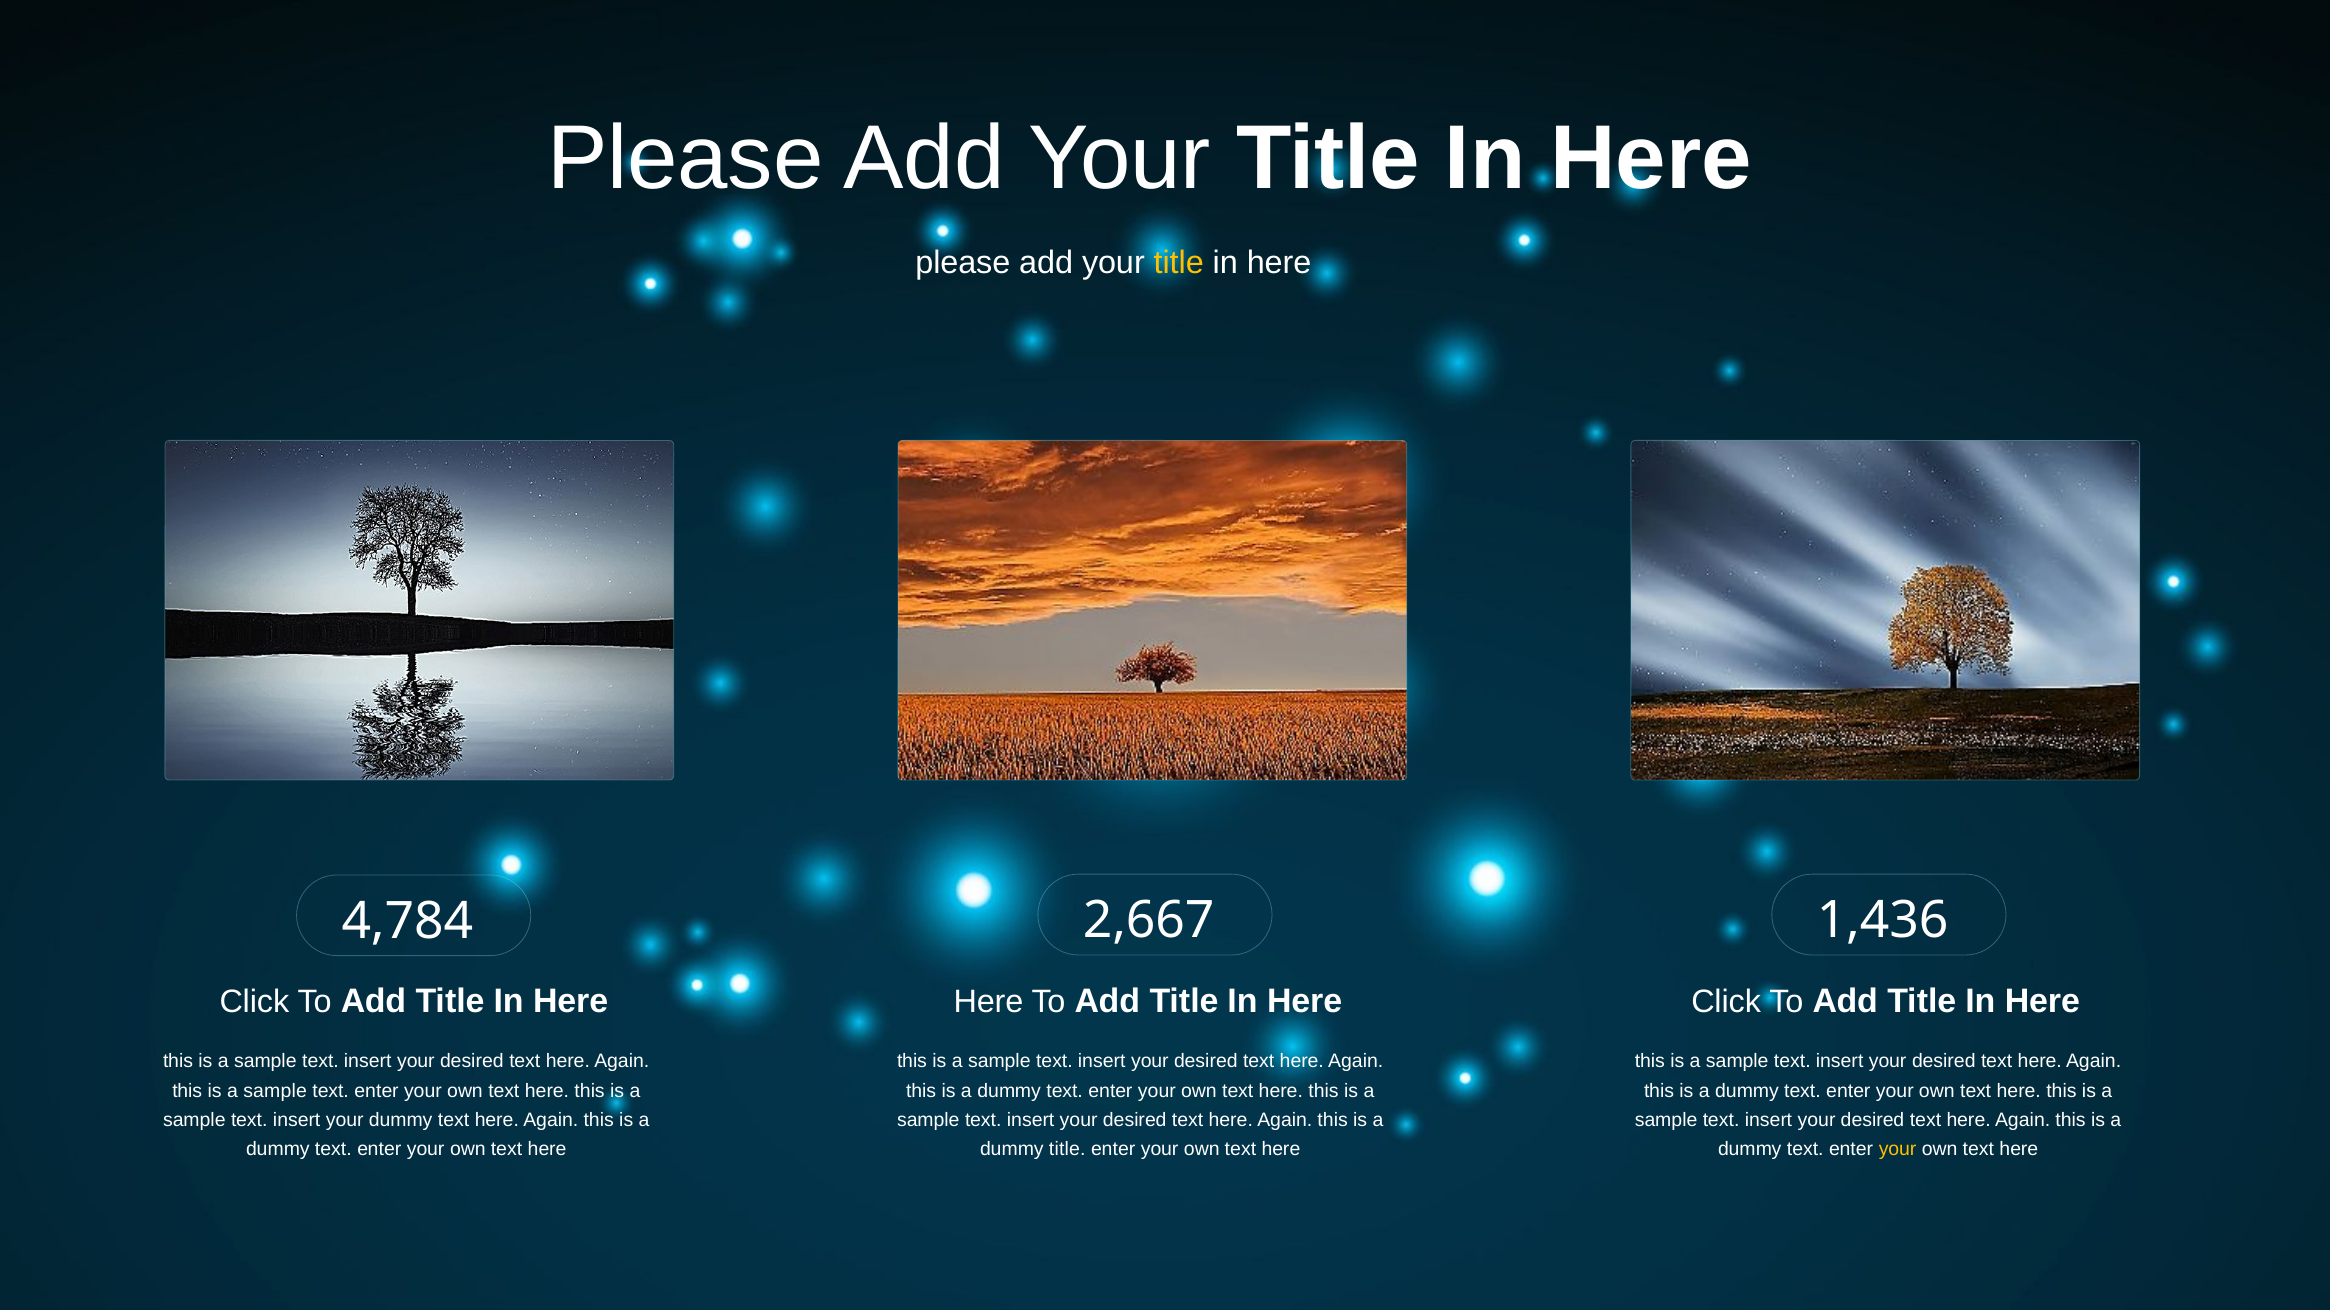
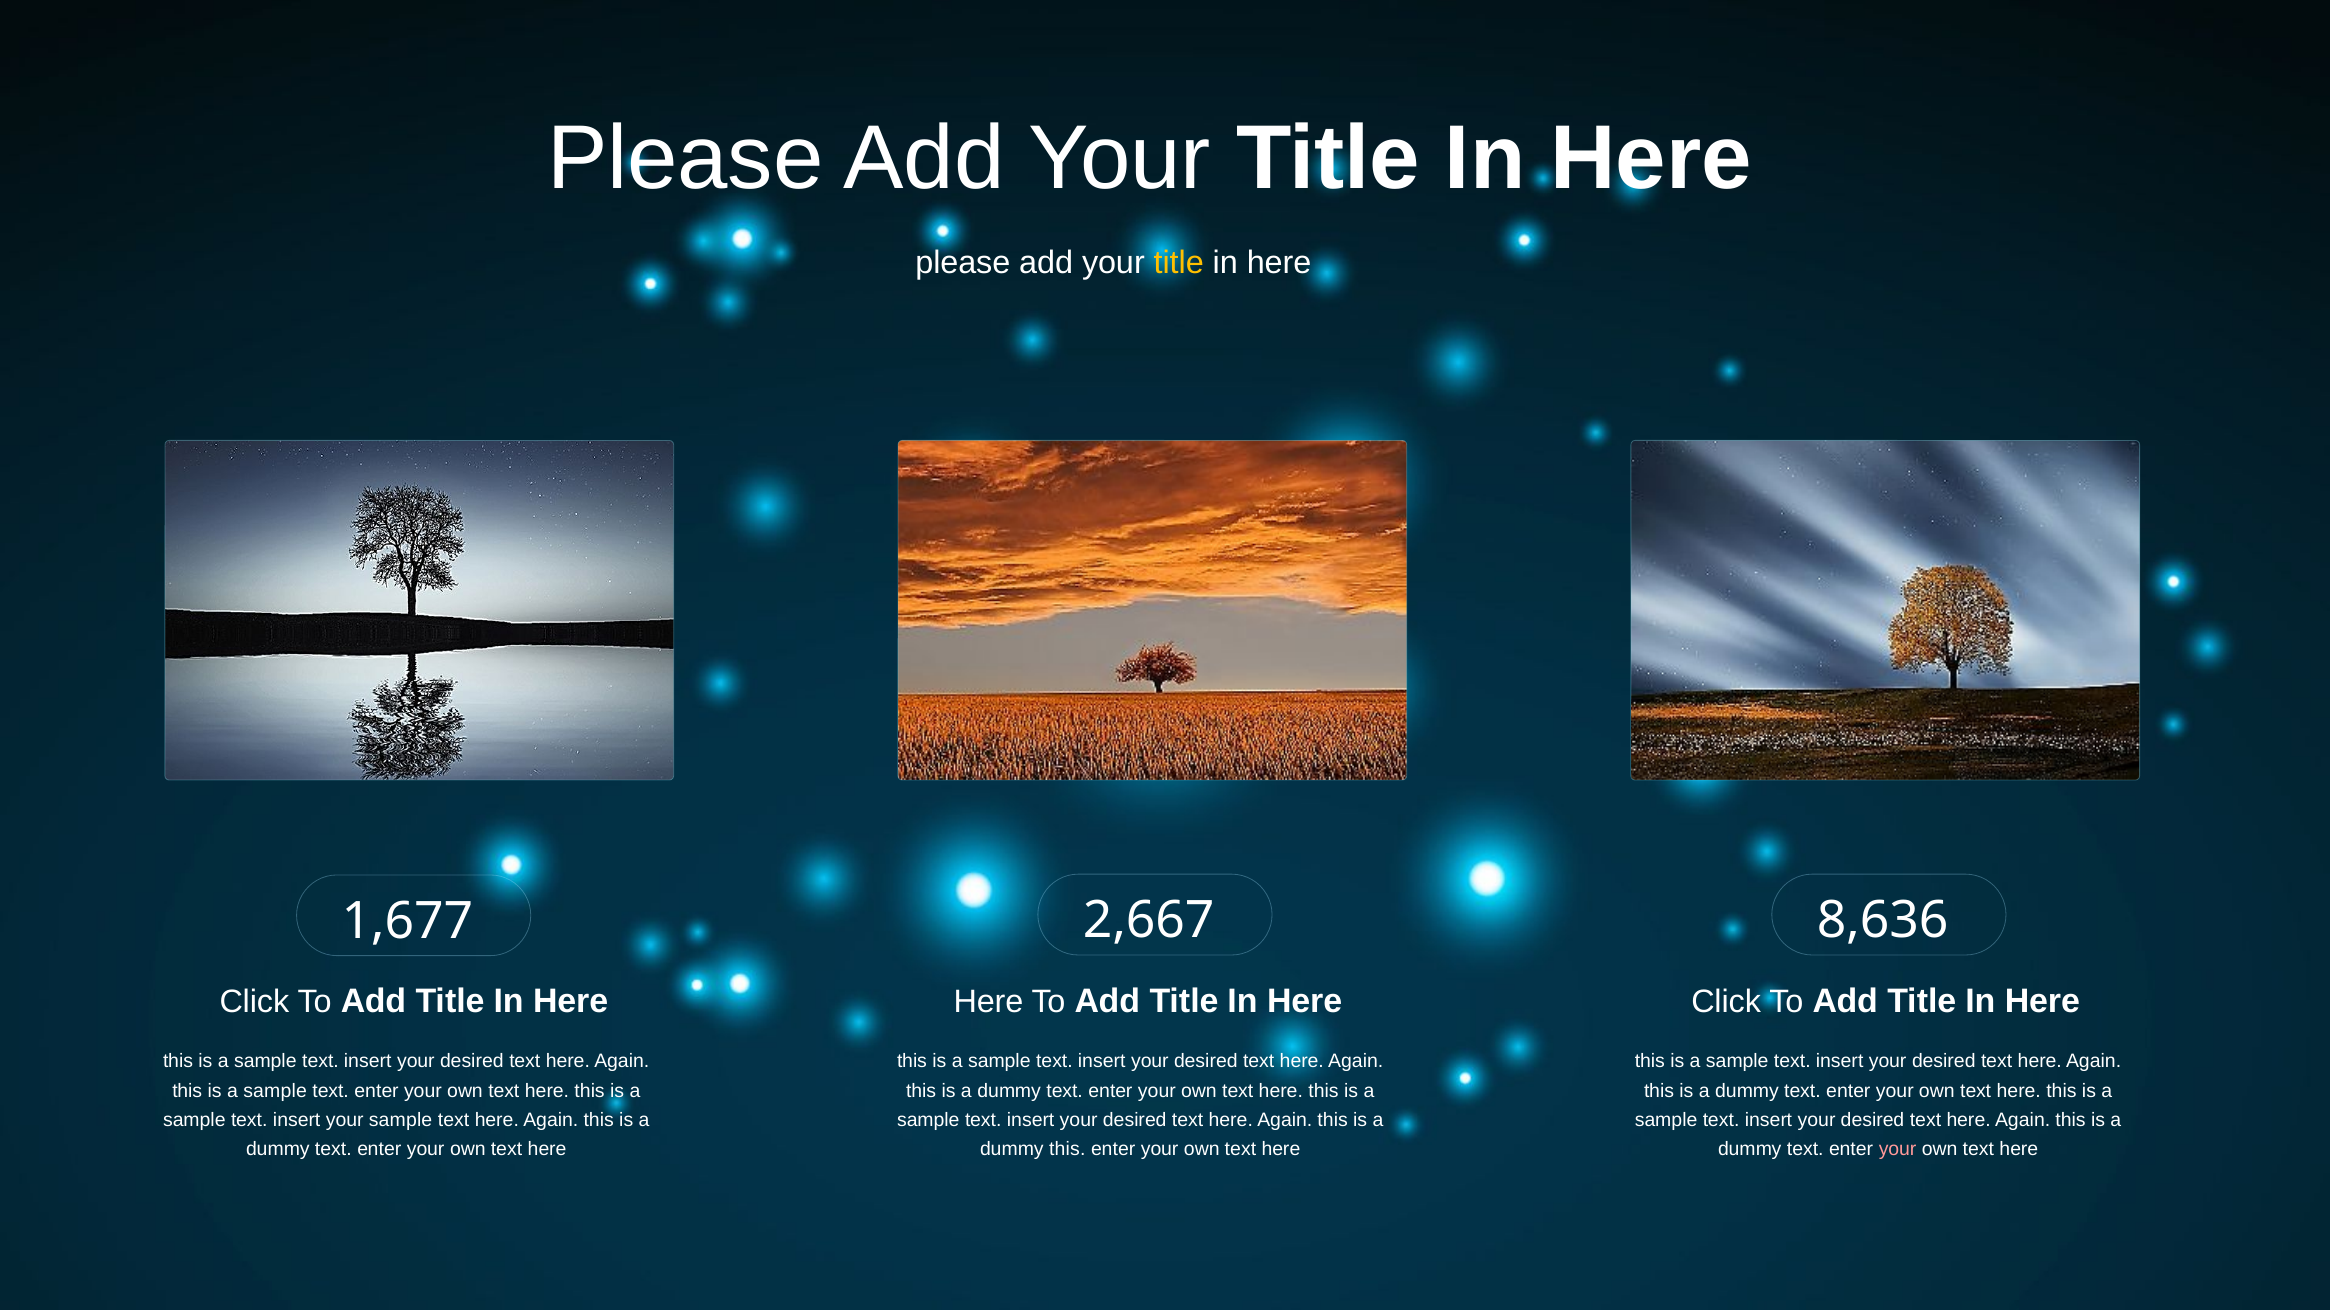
4,784: 4,784 -> 1,677
1,436: 1,436 -> 8,636
your dummy: dummy -> sample
dummy title: title -> this
your at (1898, 1150) colour: yellow -> pink
